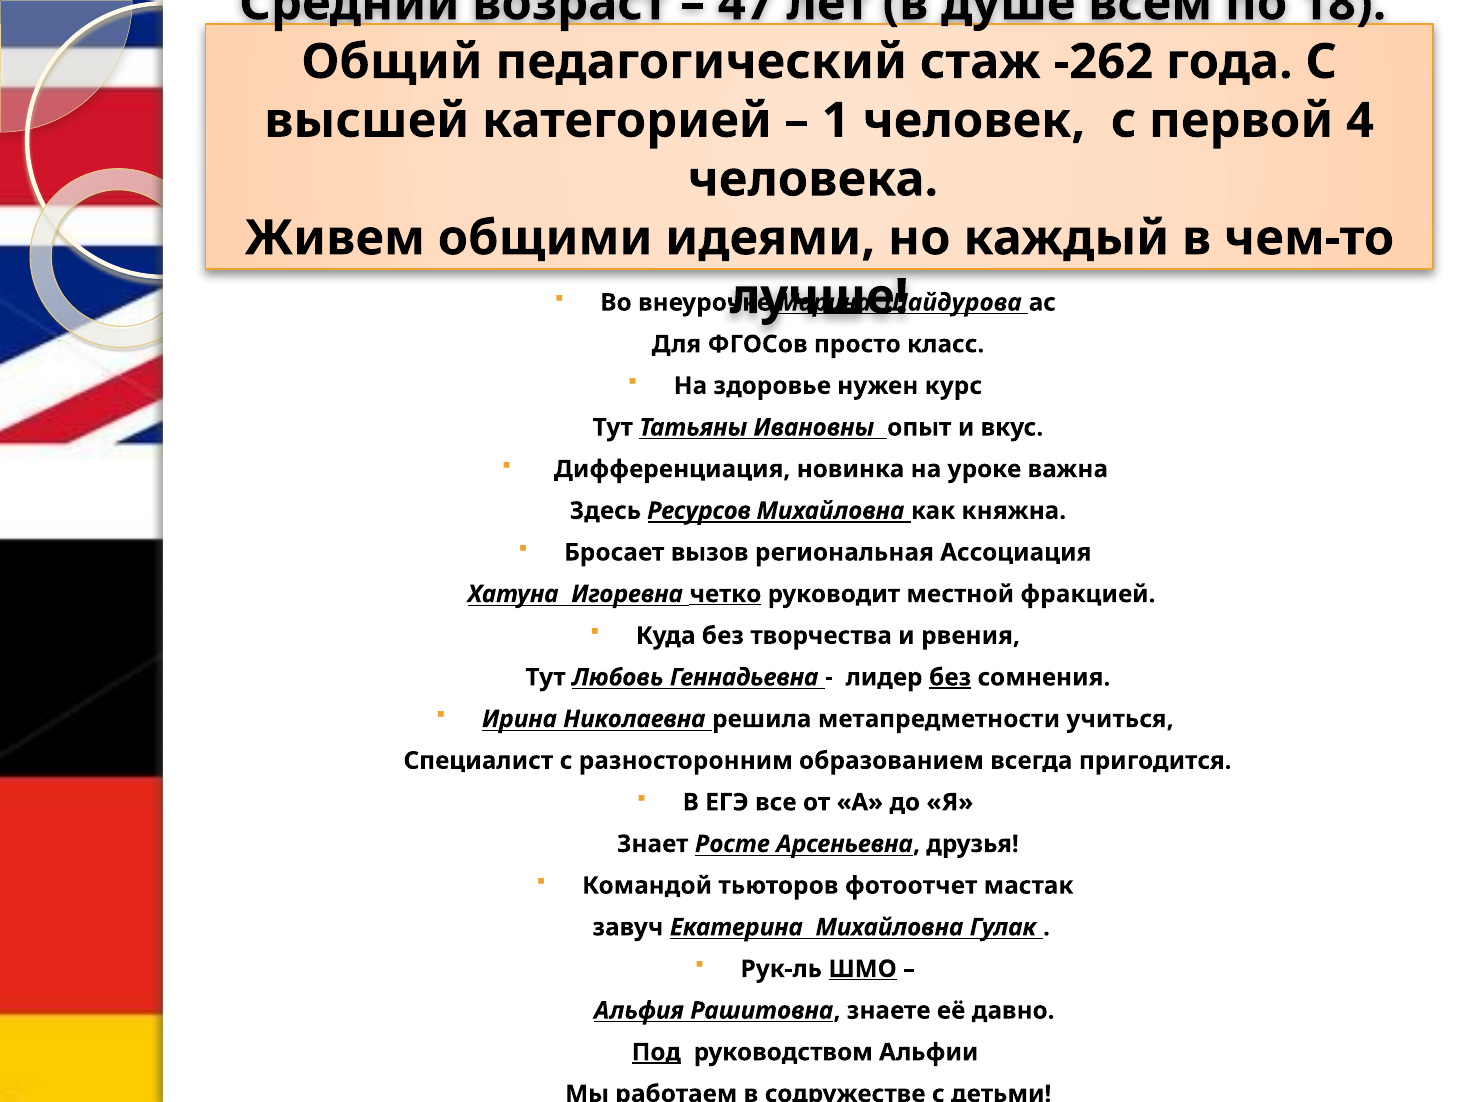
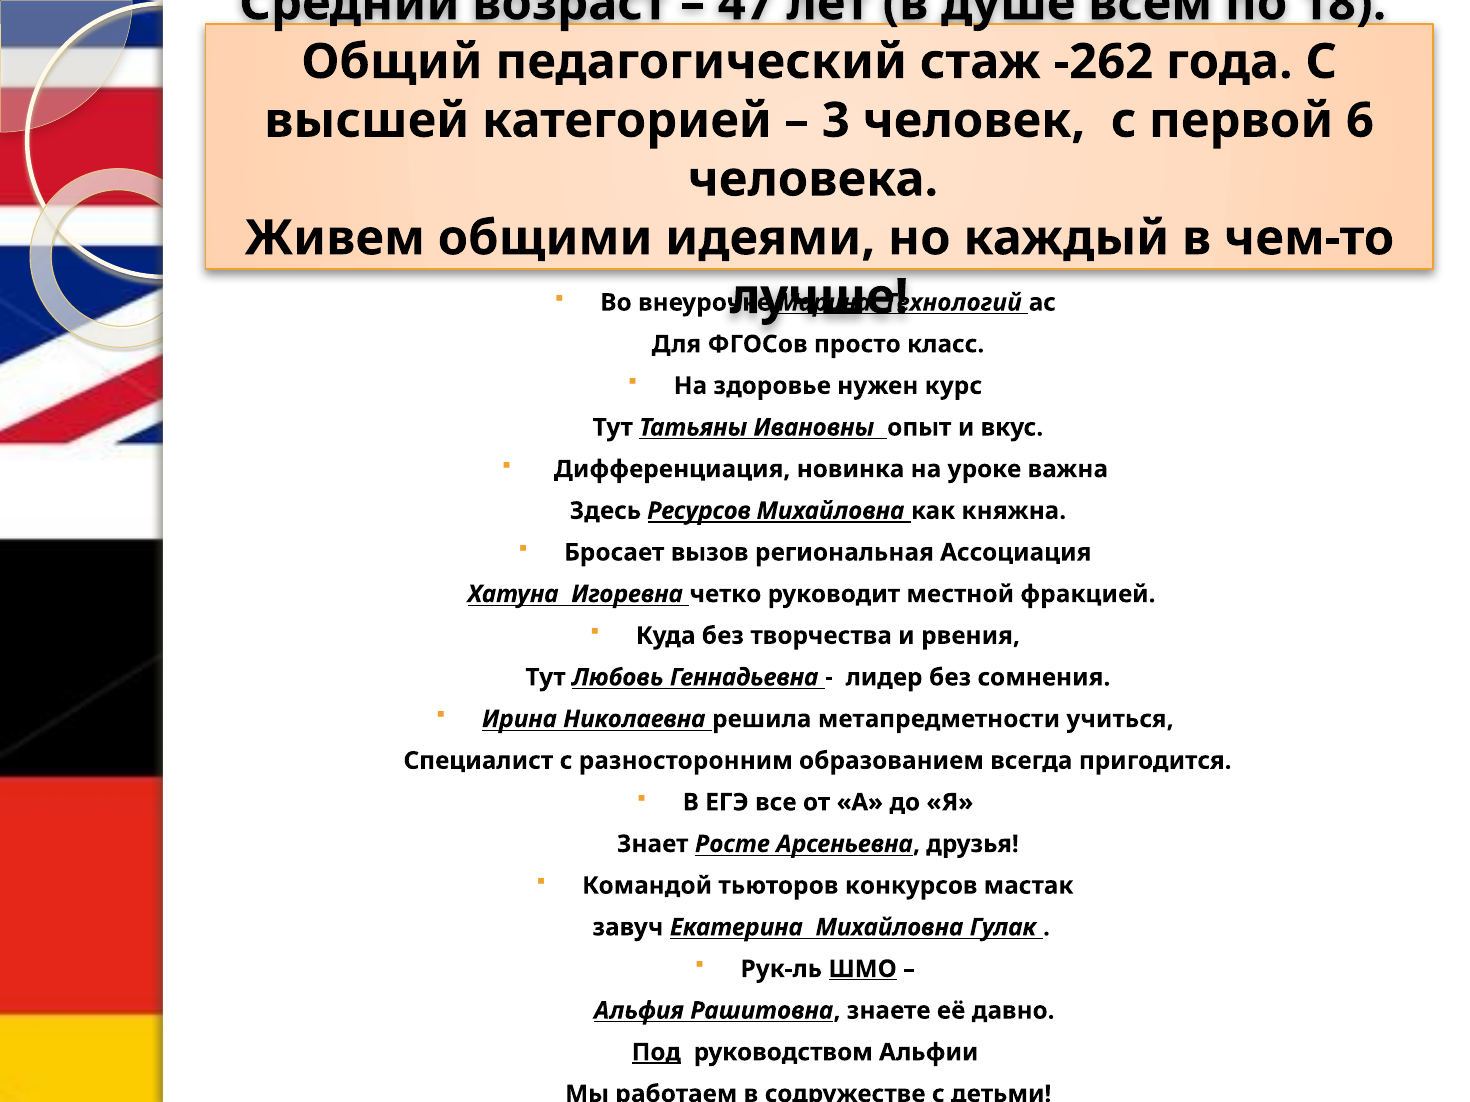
1: 1 -> 3
4: 4 -> 6
Шайдурова: Шайдурова -> Технологий
четко underline: present -> none
без at (950, 678) underline: present -> none
фотоотчет: фотоотчет -> конкурсов
